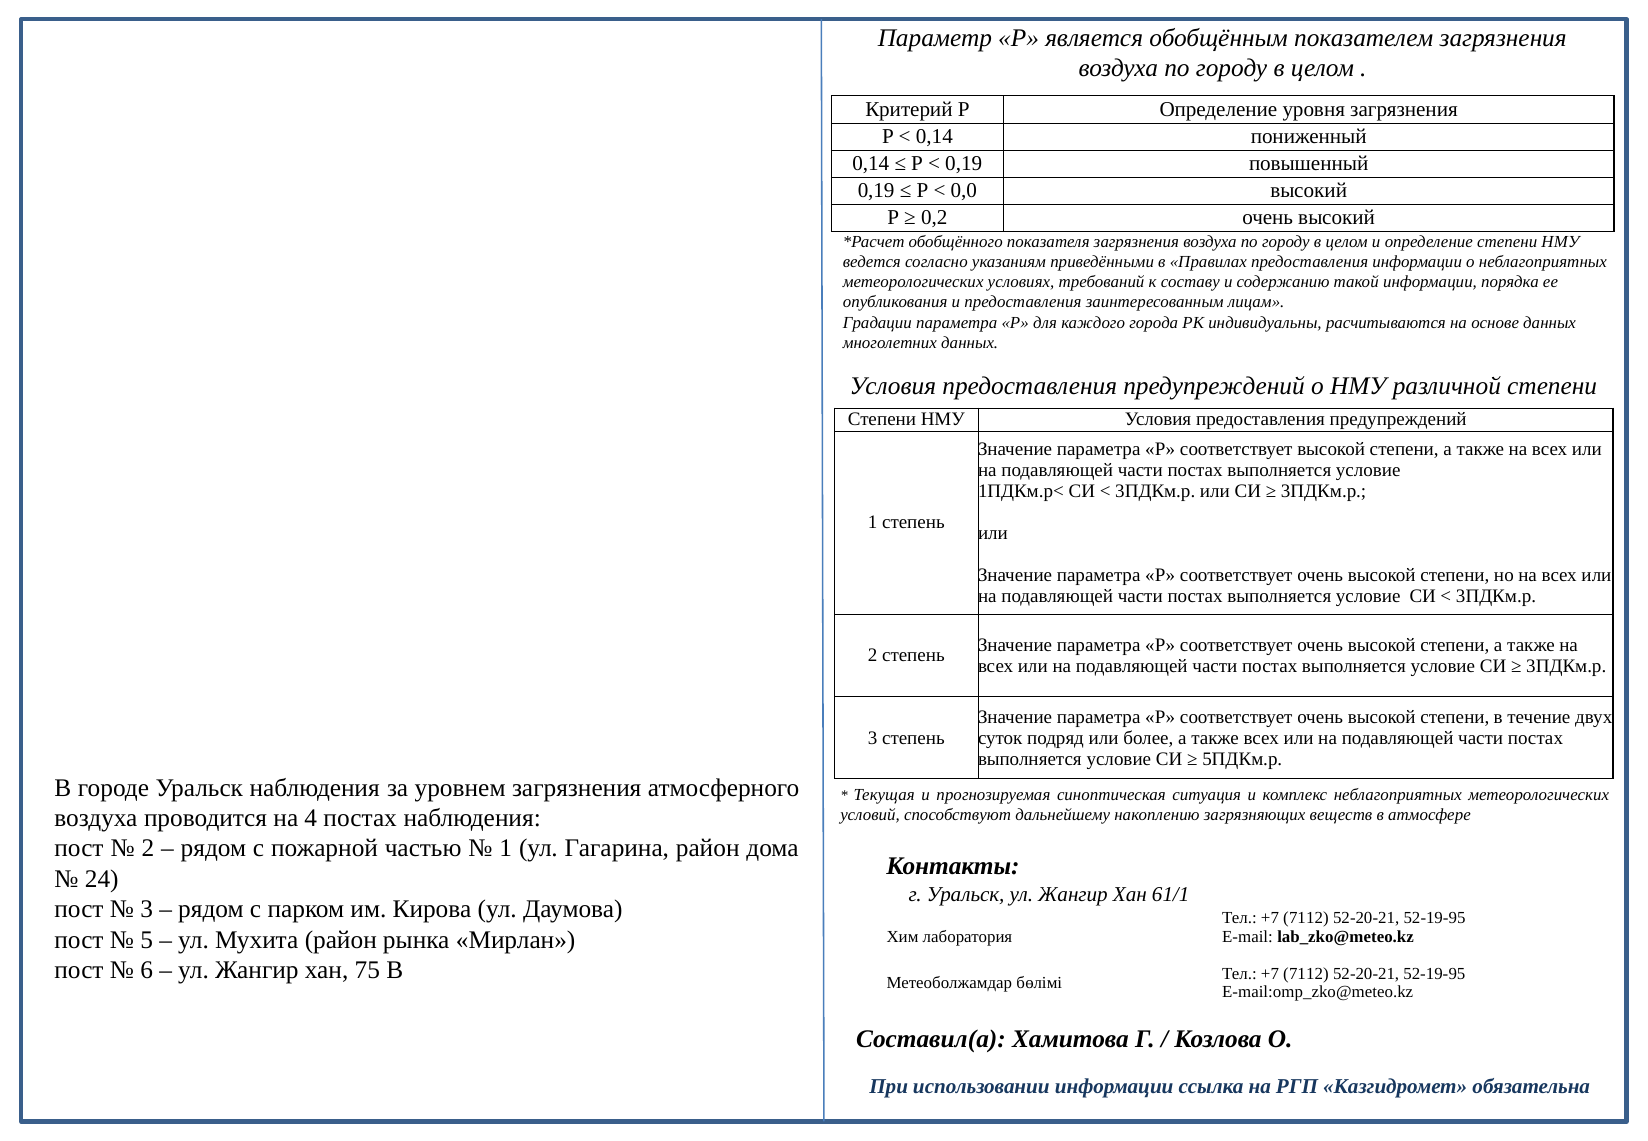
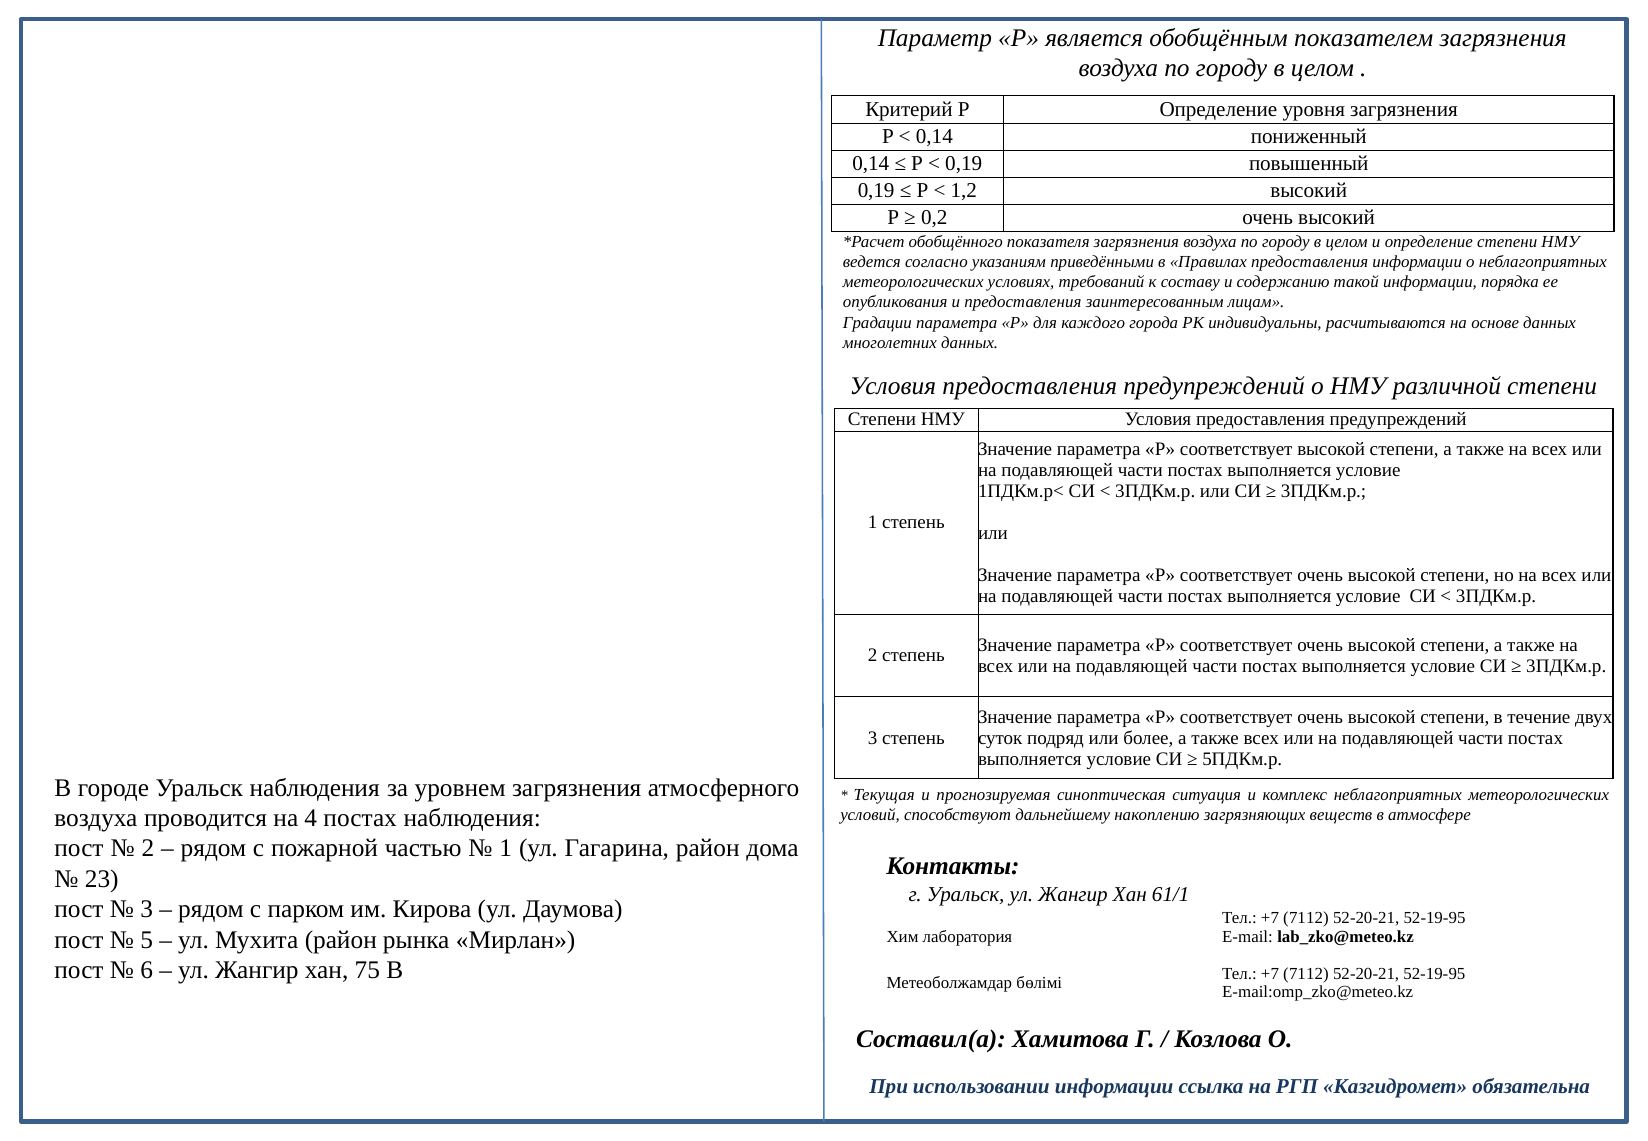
0,0: 0,0 -> 1,2
24: 24 -> 23
